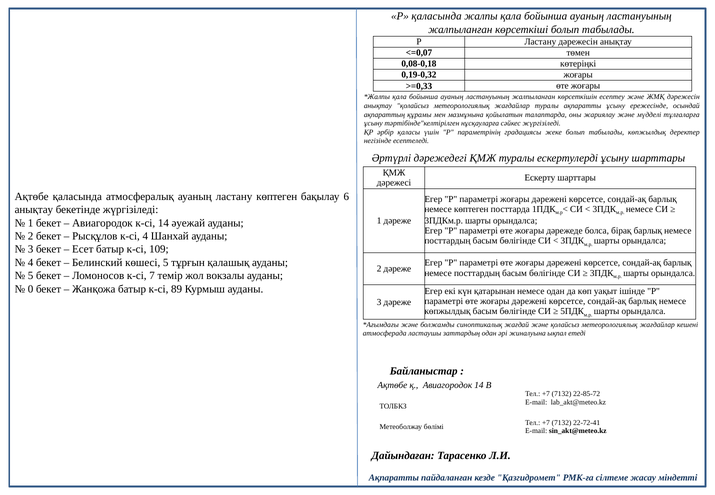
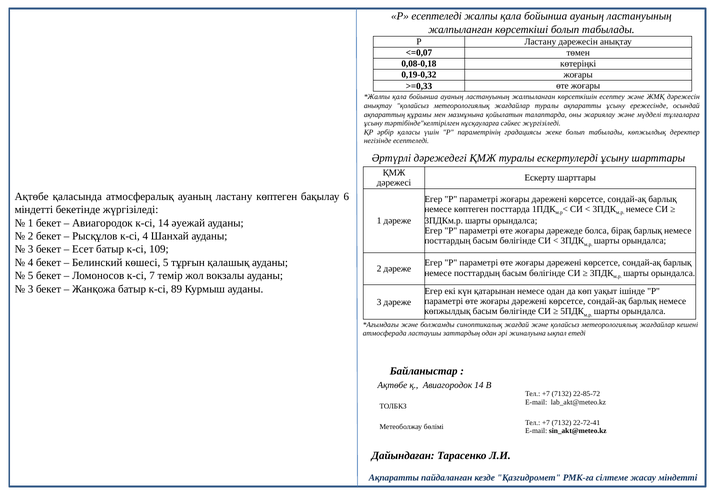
Р қаласында: қаласында -> есептеледі
анықтау at (34, 210): анықтау -> міндетті
0 at (31, 289): 0 -> 3
